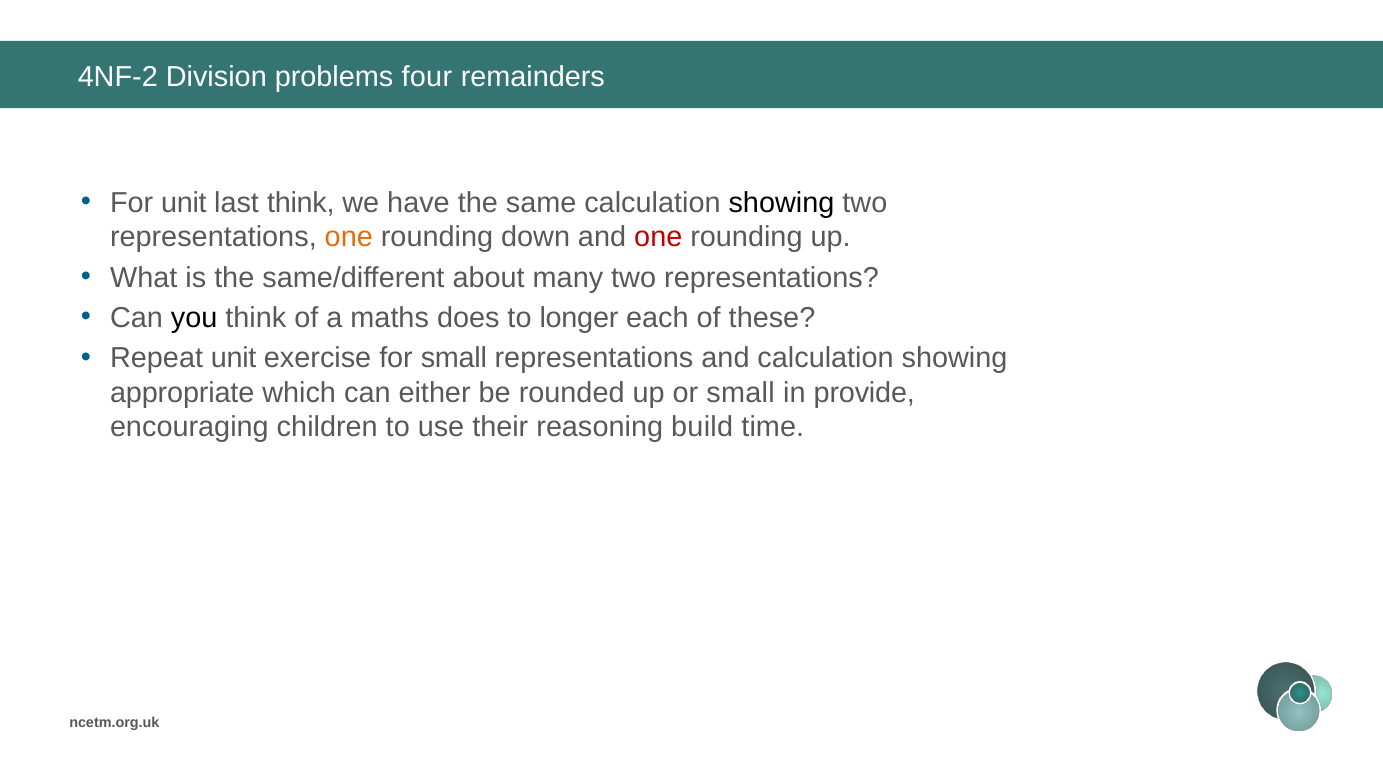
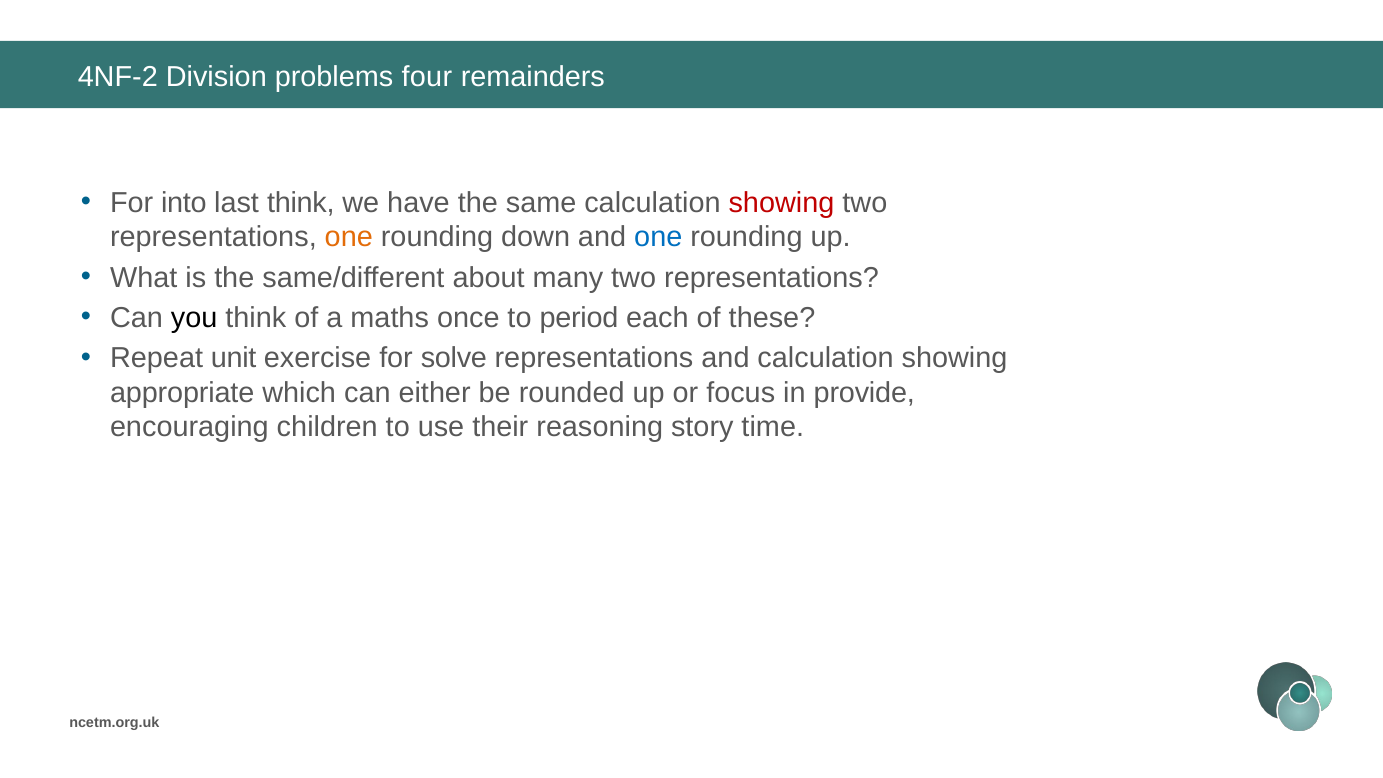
For unit: unit -> into
showing at (781, 203) colour: black -> red
one at (658, 237) colour: red -> blue
does: does -> once
longer: longer -> period
for small: small -> solve
or small: small -> focus
build: build -> story
